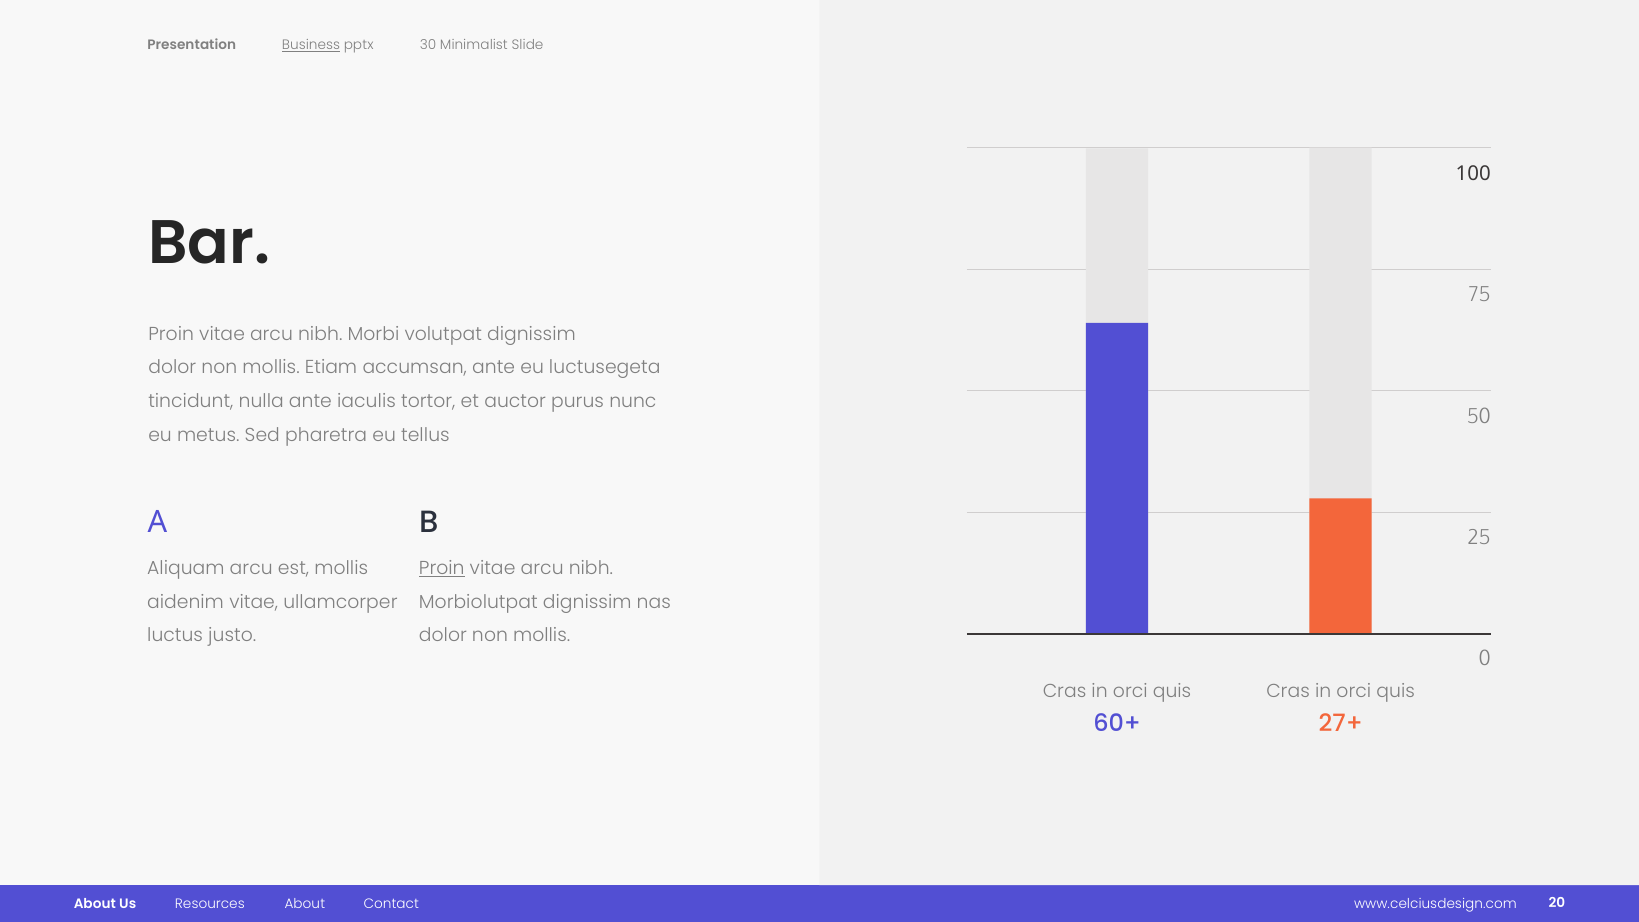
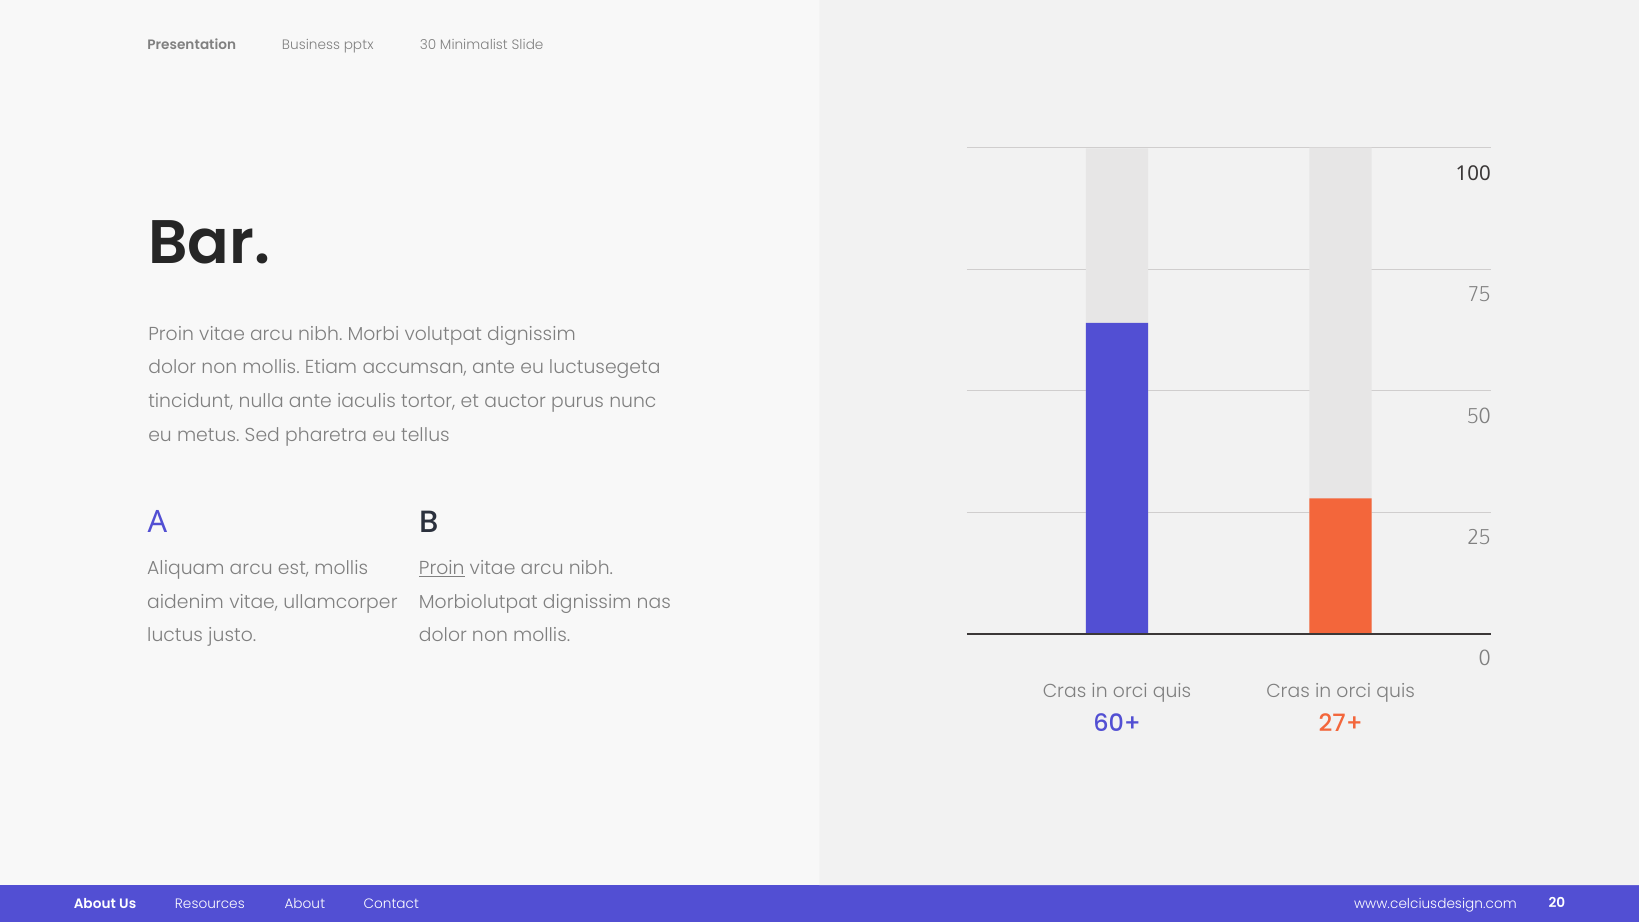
Business underline: present -> none
